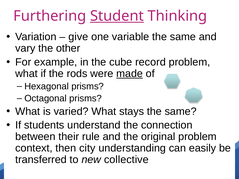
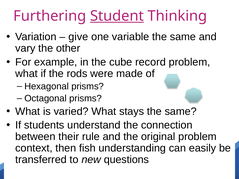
made underline: present -> none
city: city -> fish
collective: collective -> questions
